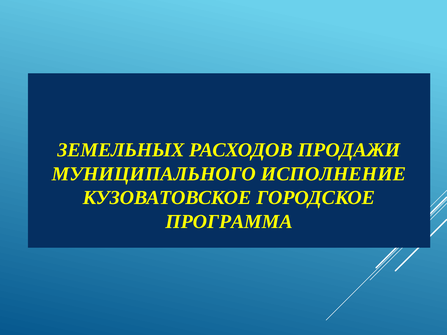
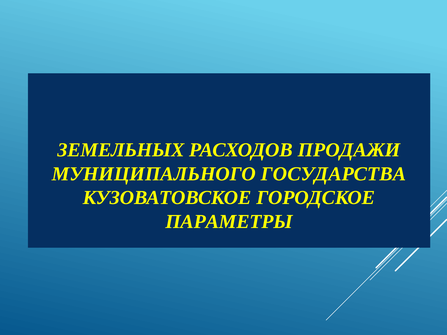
ИСПОЛНЕНИЕ: ИСПОЛНЕНИЕ -> ГОСУДАРСТВА
ПРОГРАММА: ПРОГРАММА -> ПАРАМЕТРЫ
